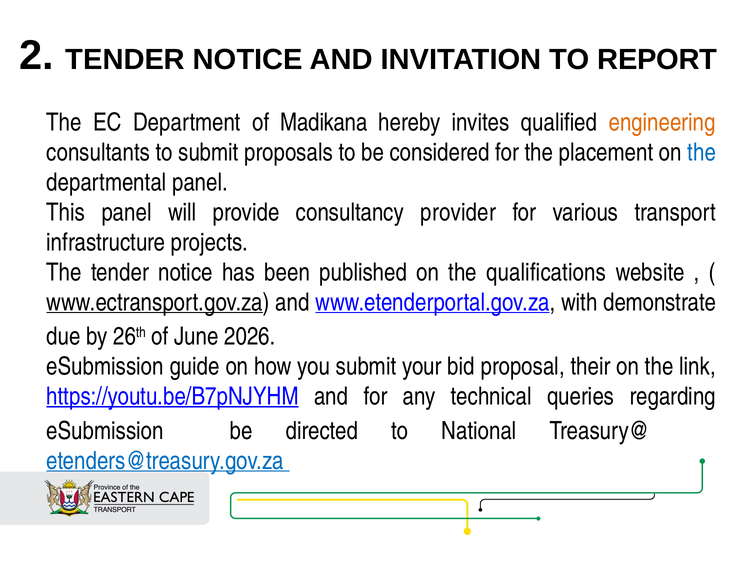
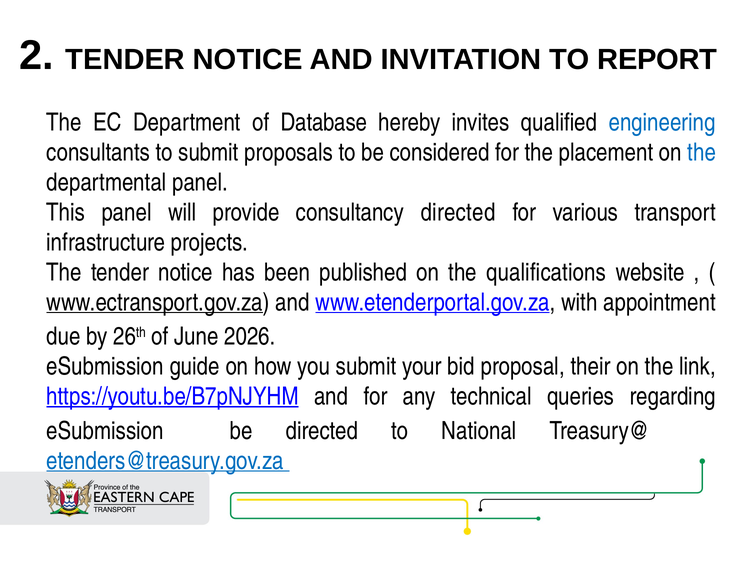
Madikana: Madikana -> Database
engineering colour: orange -> blue
consultancy provider: provider -> directed
demonstrate: demonstrate -> appointment
